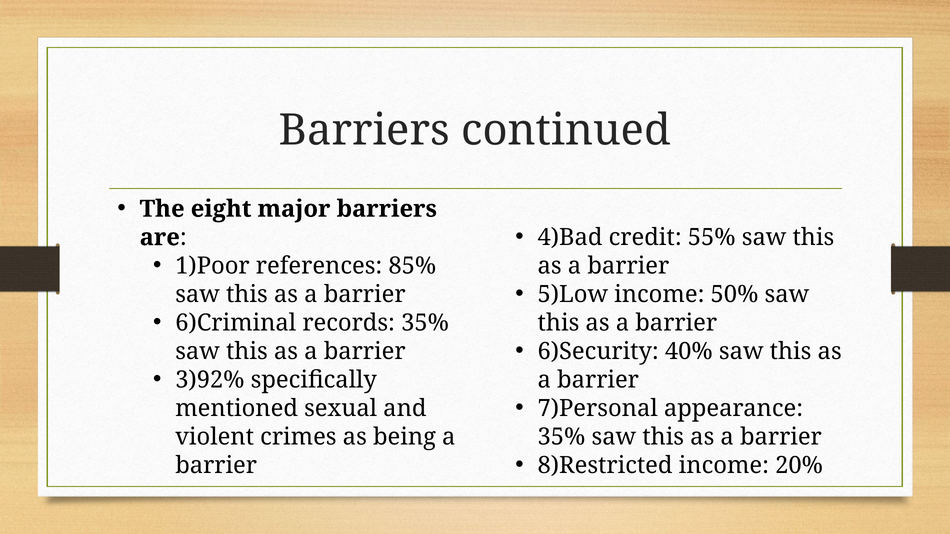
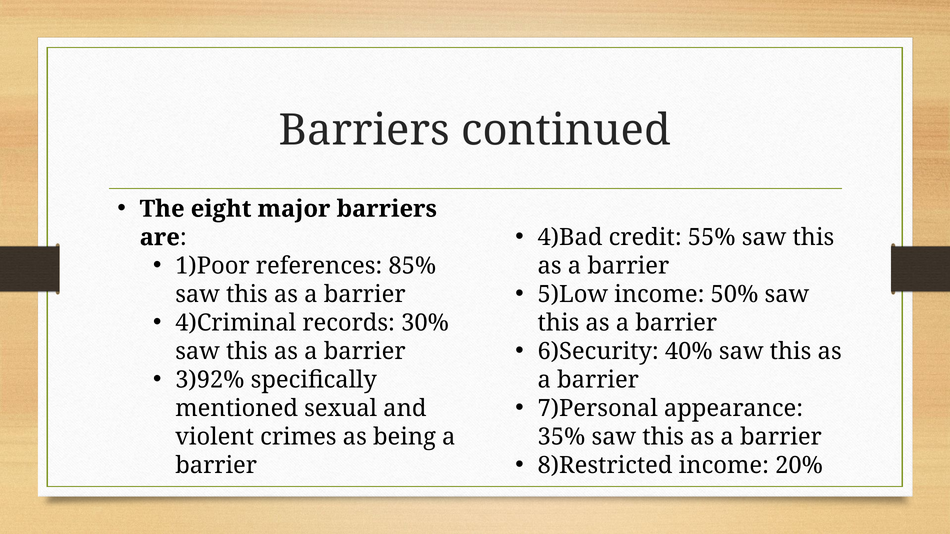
6)Criminal: 6)Criminal -> 4)Criminal
records 35%: 35% -> 30%
